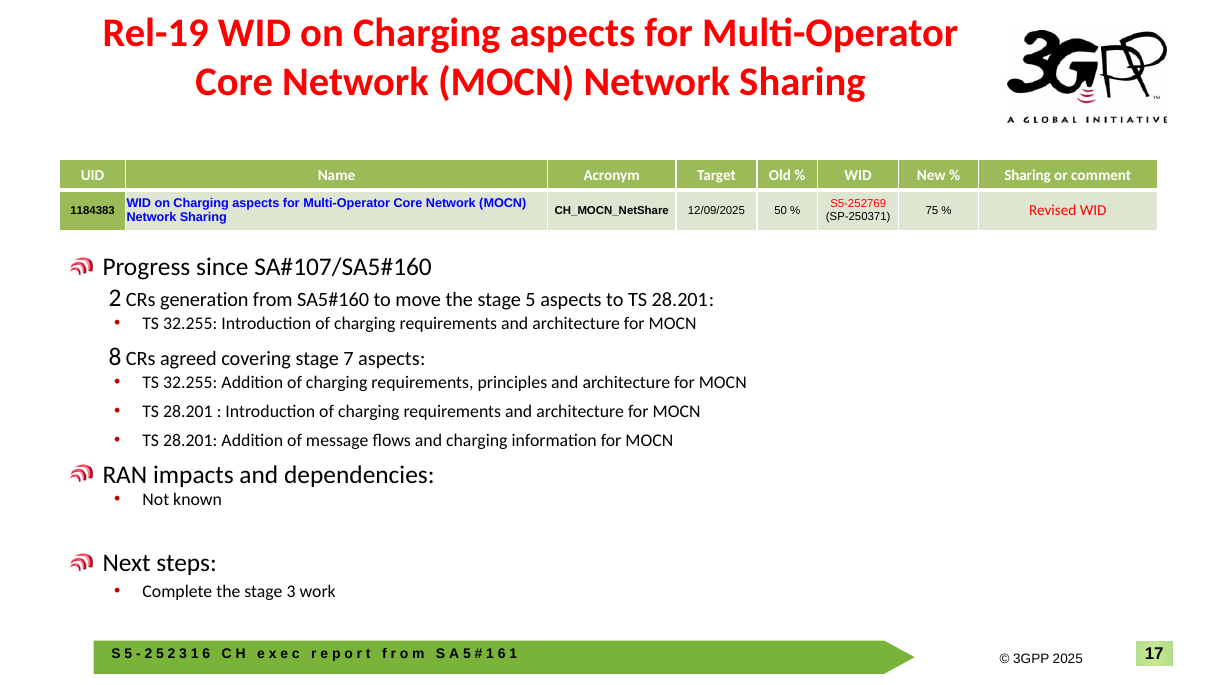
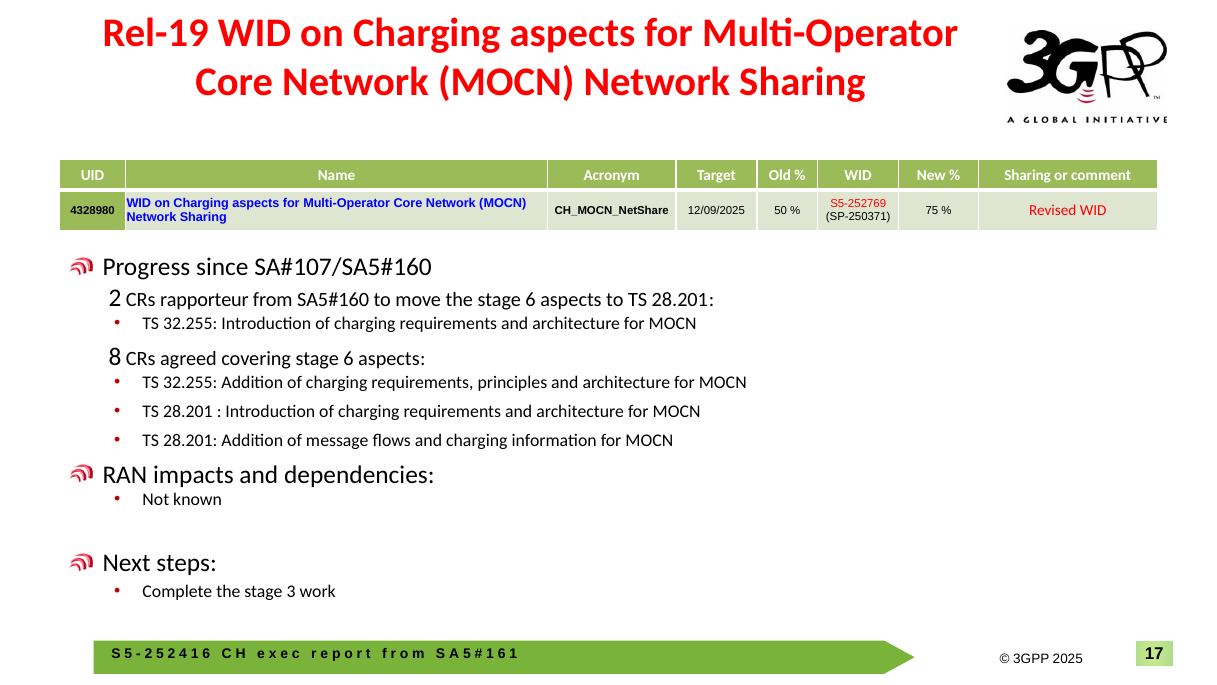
1184383: 1184383 -> 4328980
generation: generation -> rapporteur
the stage 5: 5 -> 6
covering stage 7: 7 -> 6
2 3: 3 -> 4
